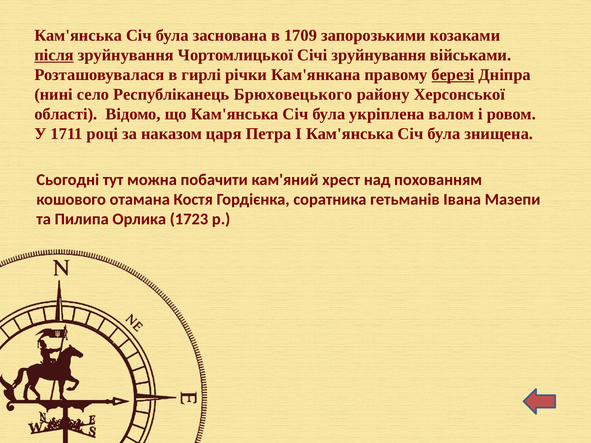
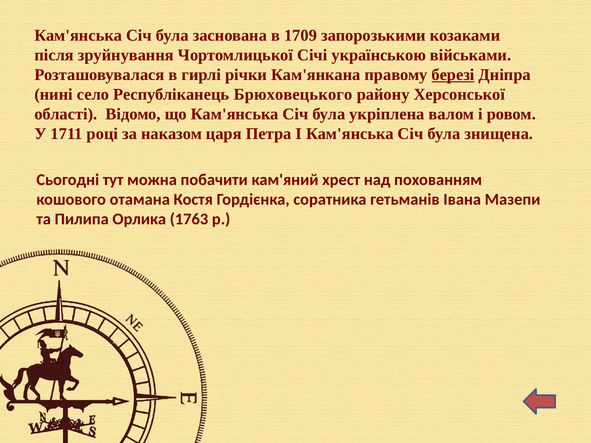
після underline: present -> none
Січі зруйнування: зруйнування -> українською
1723: 1723 -> 1763
